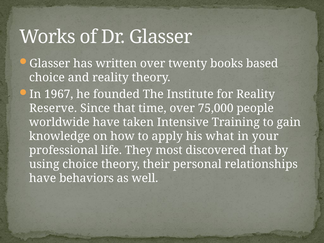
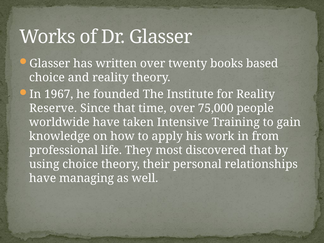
what: what -> work
your: your -> from
behaviors: behaviors -> managing
